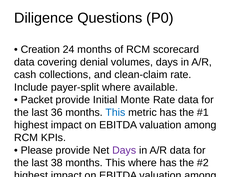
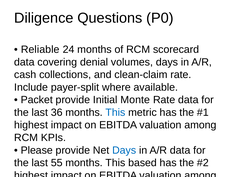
Creation: Creation -> Reliable
Days at (124, 150) colour: purple -> blue
38: 38 -> 55
This where: where -> based
